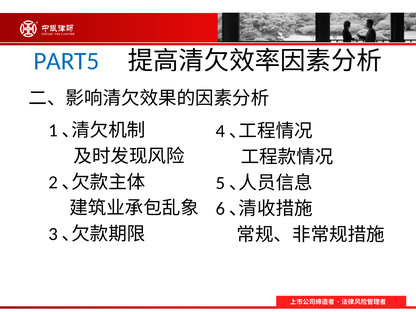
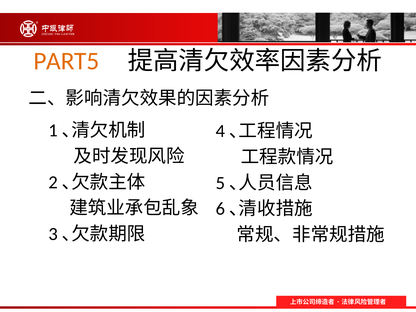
PART5 colour: blue -> orange
